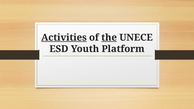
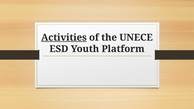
the underline: present -> none
